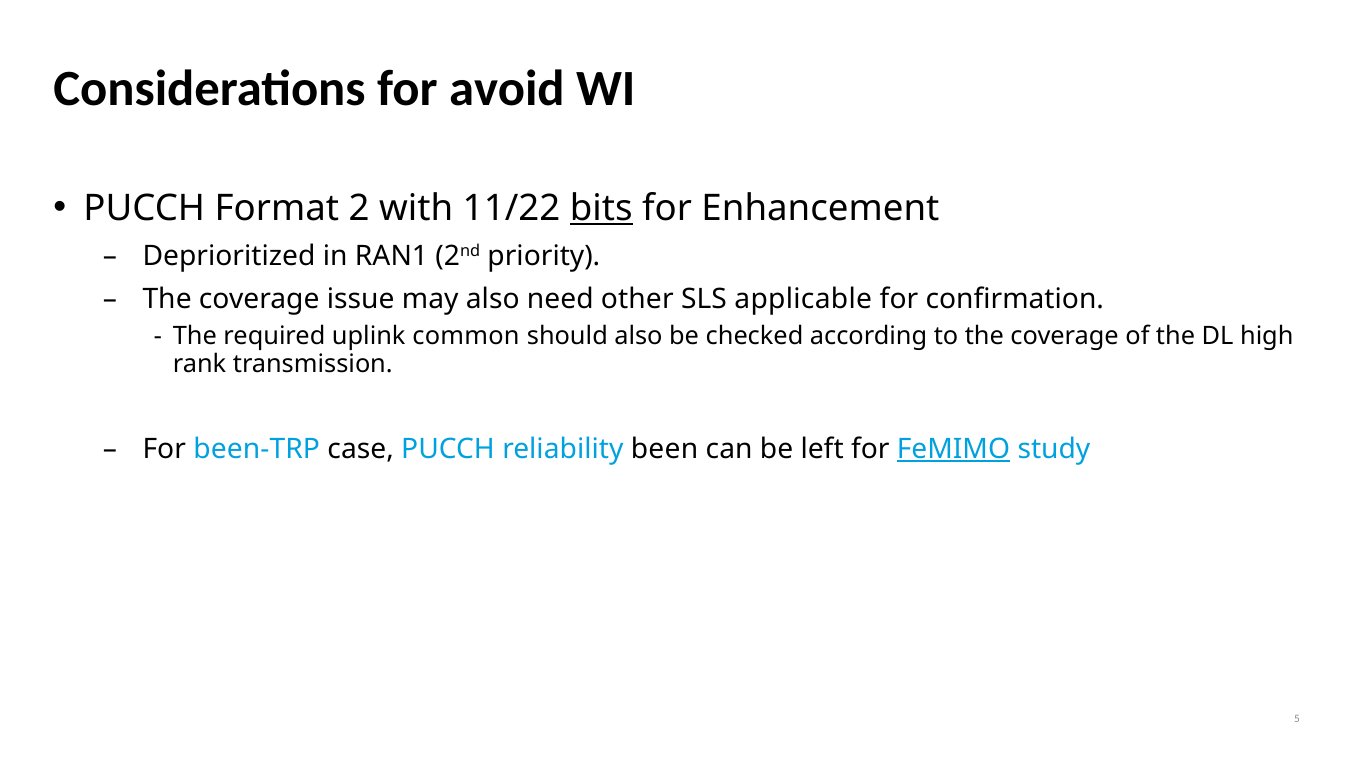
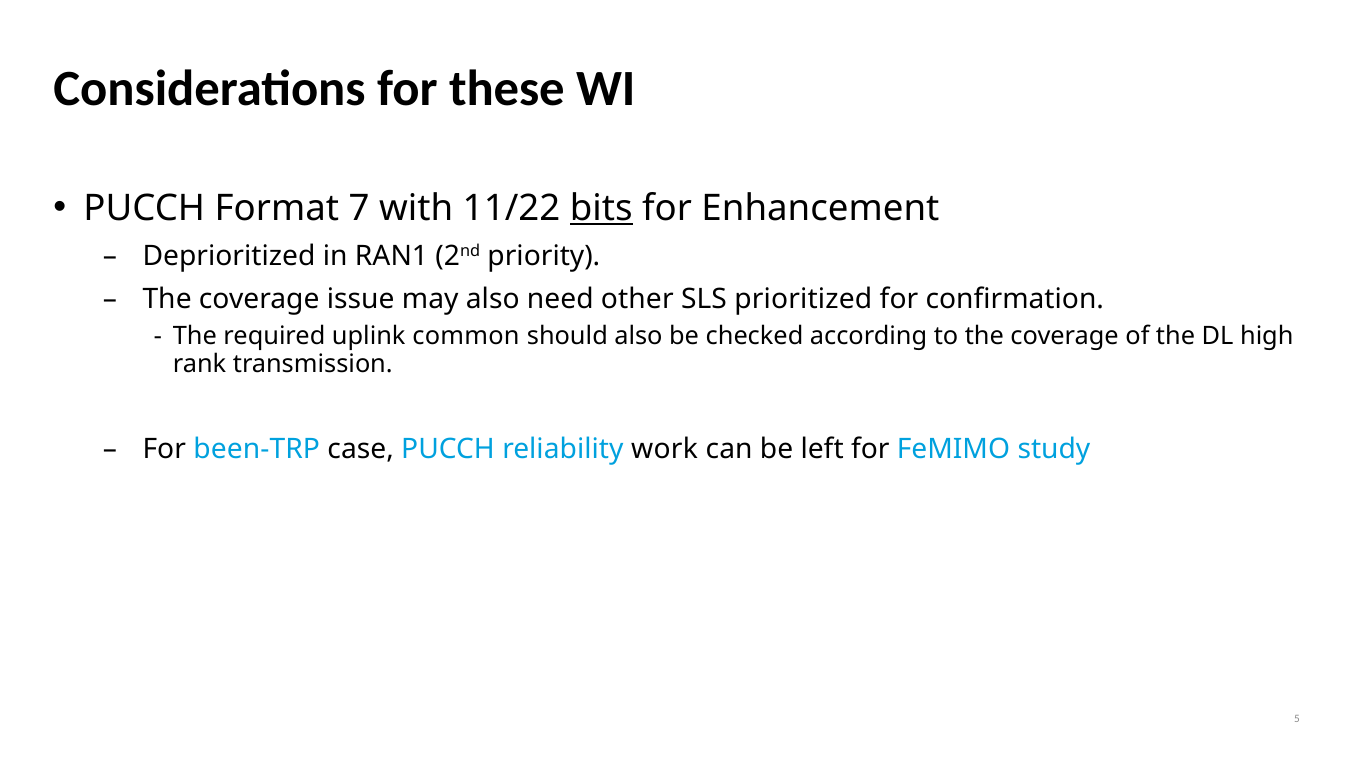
avoid: avoid -> these
2: 2 -> 7
applicable: applicable -> prioritized
been: been -> work
FeMIMO underline: present -> none
